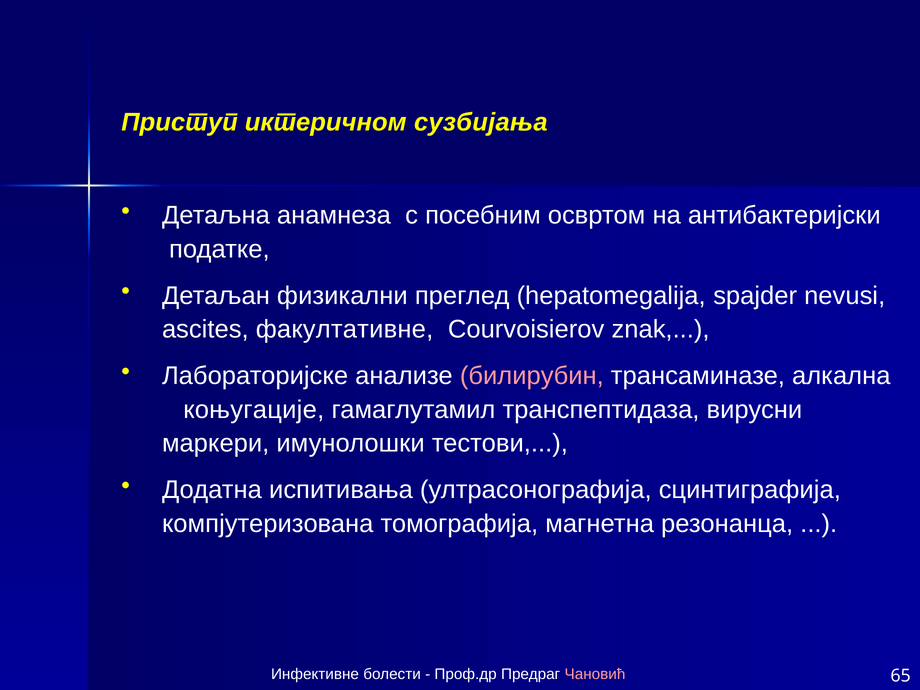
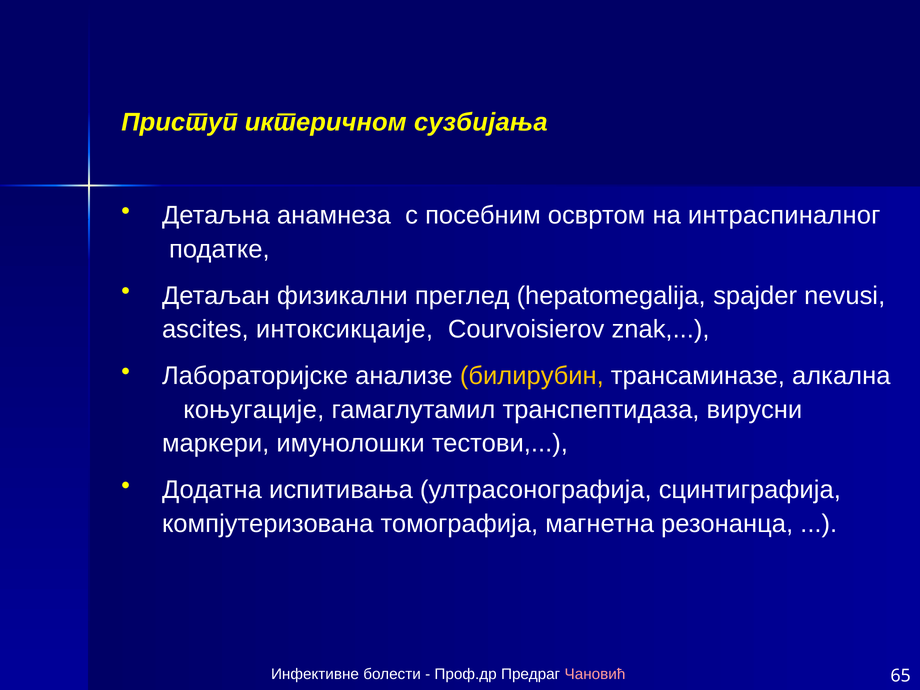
антибактеријски: антибактеријски -> интраспиналног
факултативне: факултативне -> интоксикцаије
билирубин colour: pink -> yellow
